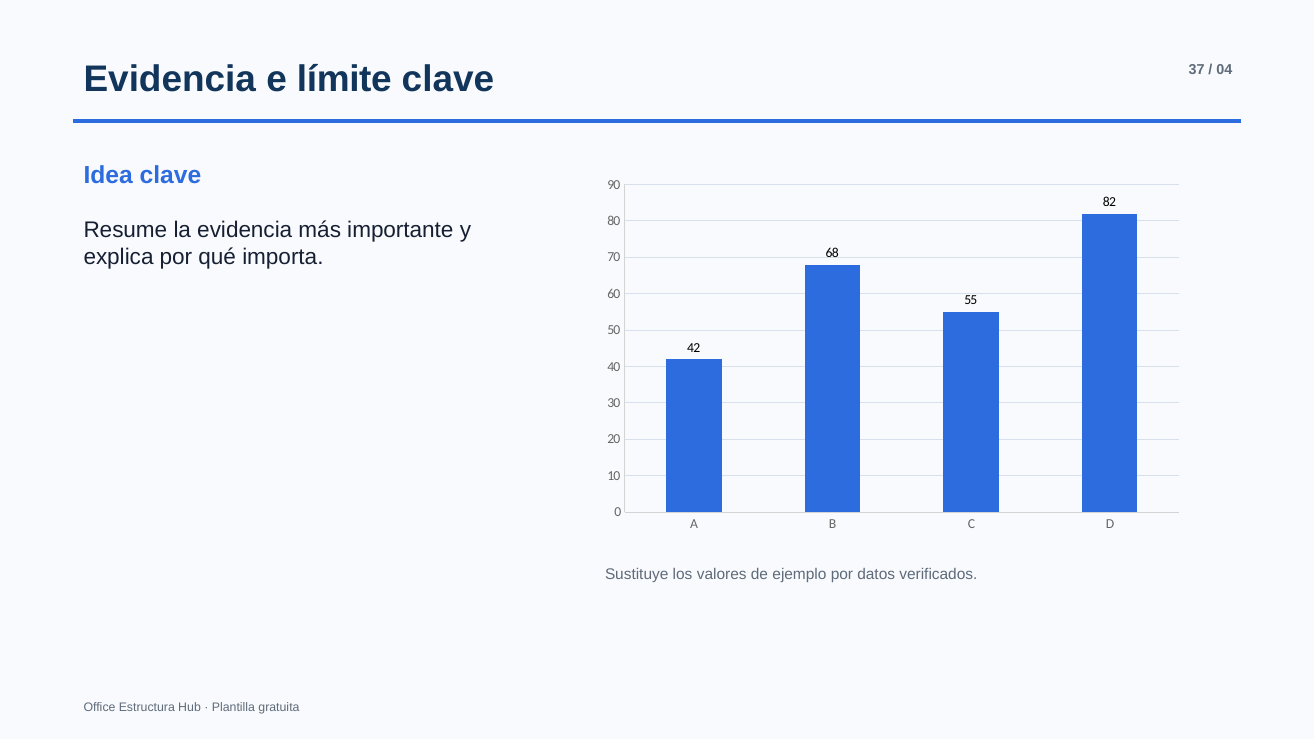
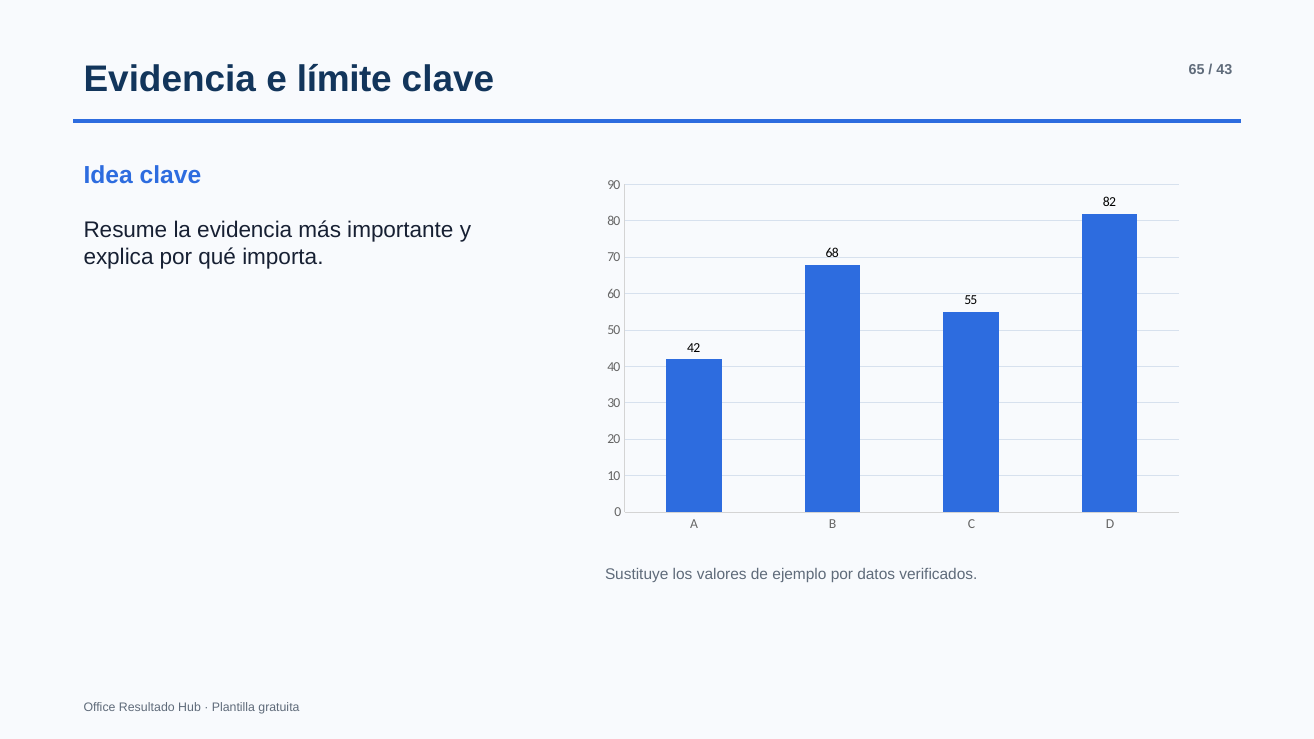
37: 37 -> 65
04: 04 -> 43
Estructura: Estructura -> Resultado
